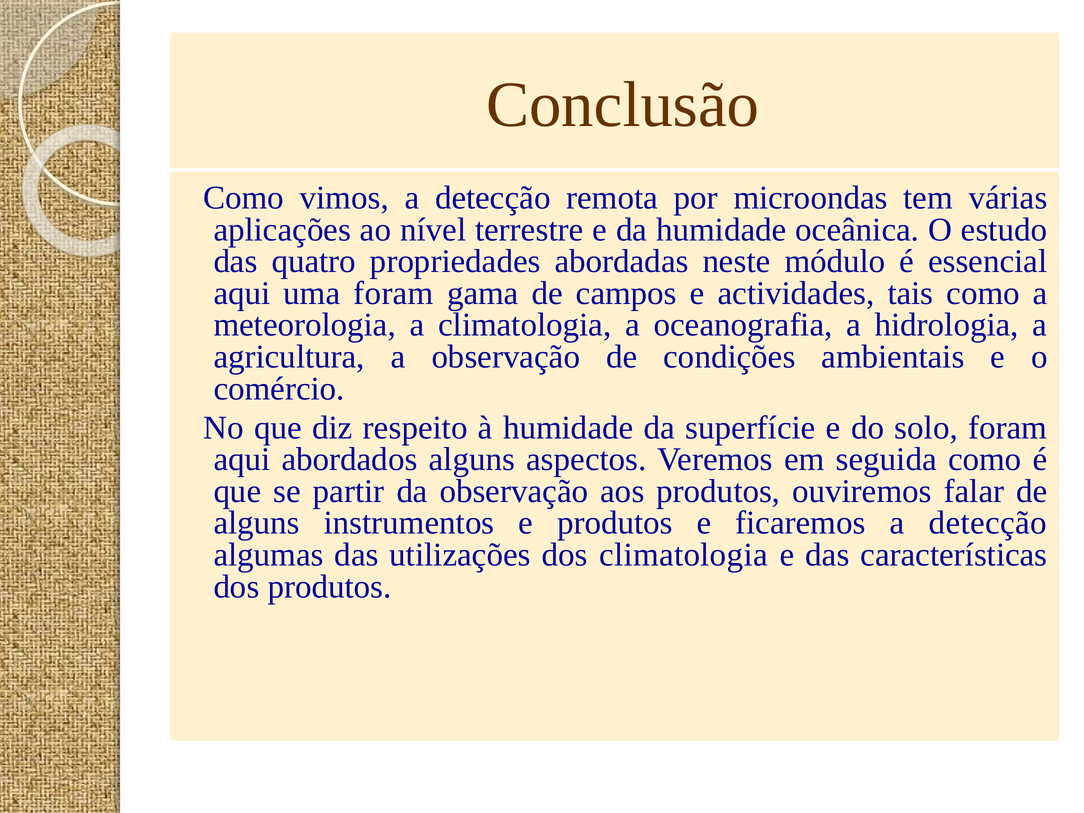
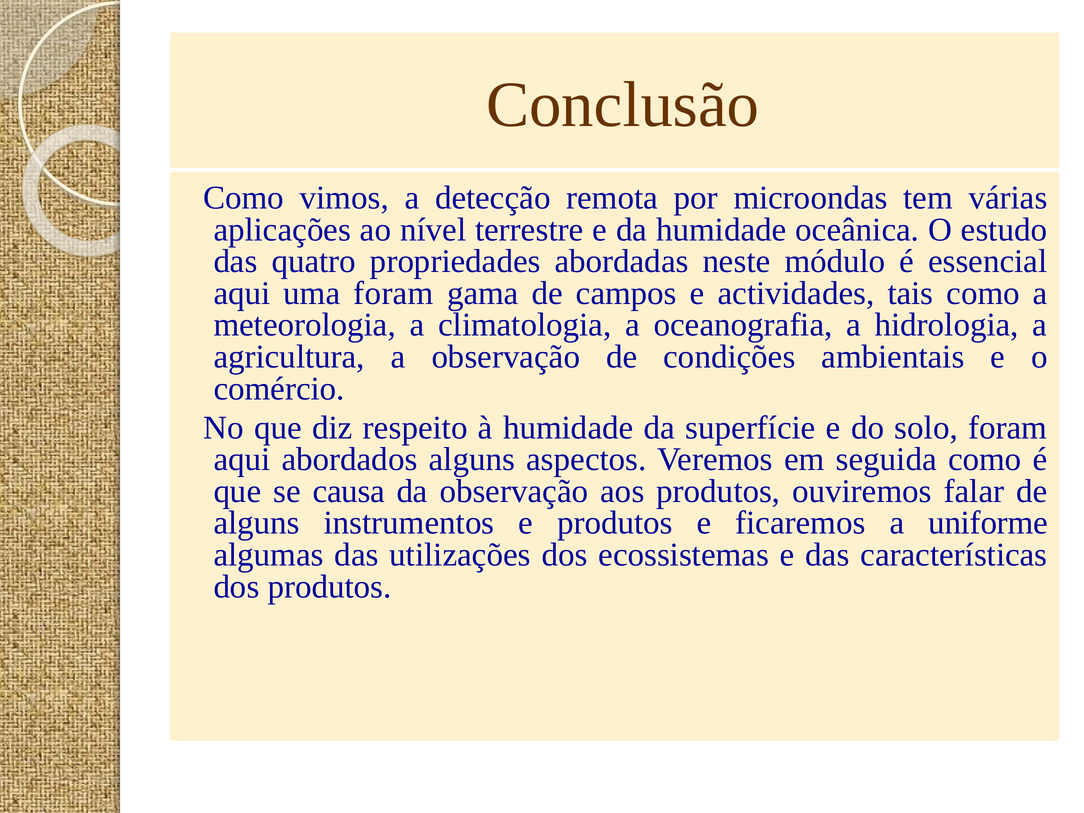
partir: partir -> causa
ficaremos a detecção: detecção -> uniforme
dos climatologia: climatologia -> ecossistemas
